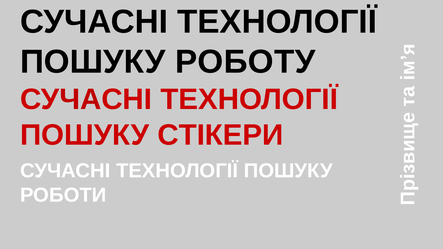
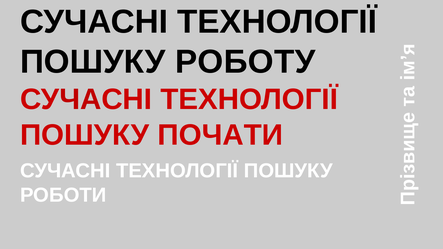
СТІКЕРИ: СТІКЕРИ -> ПОЧАТИ
